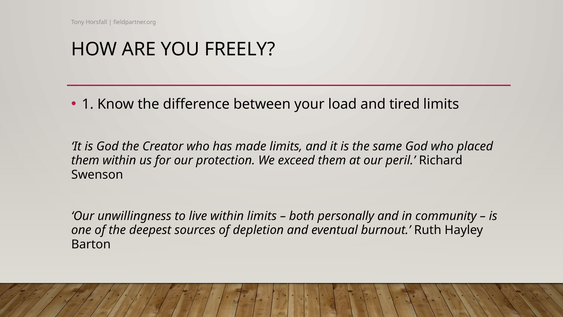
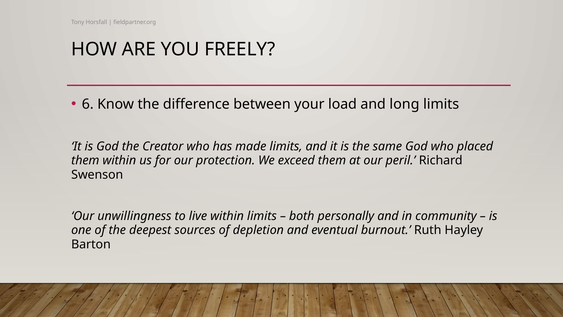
1: 1 -> 6
tired: tired -> long
